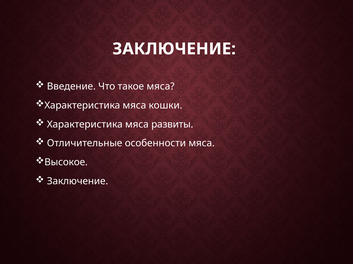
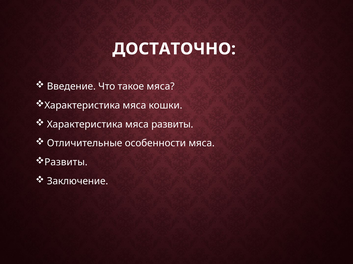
ЗАКЛЮЧЕНИЕ at (174, 49): ЗАКЛЮЧЕНИЕ -> ДОСТАТОЧНО
Высокое at (66, 163): Высокое -> Развиты
